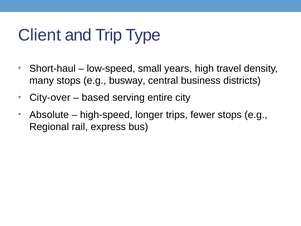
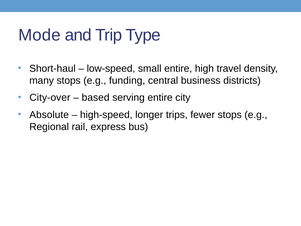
Client: Client -> Mode
small years: years -> entire
busway: busway -> funding
